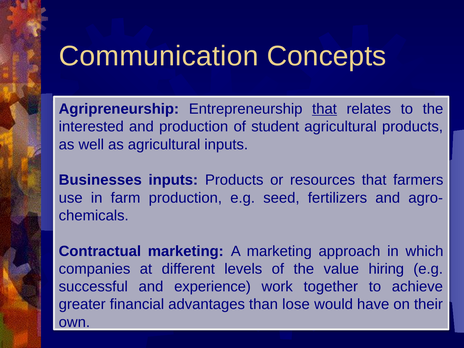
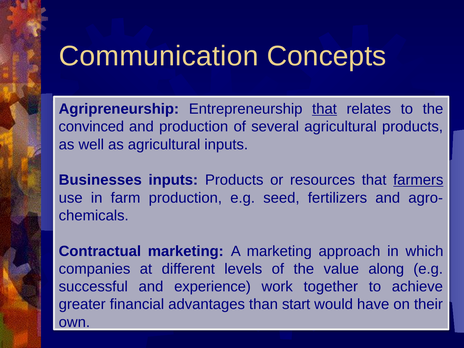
interested: interested -> convinced
student: student -> several
farmers underline: none -> present
hiring: hiring -> along
lose: lose -> start
